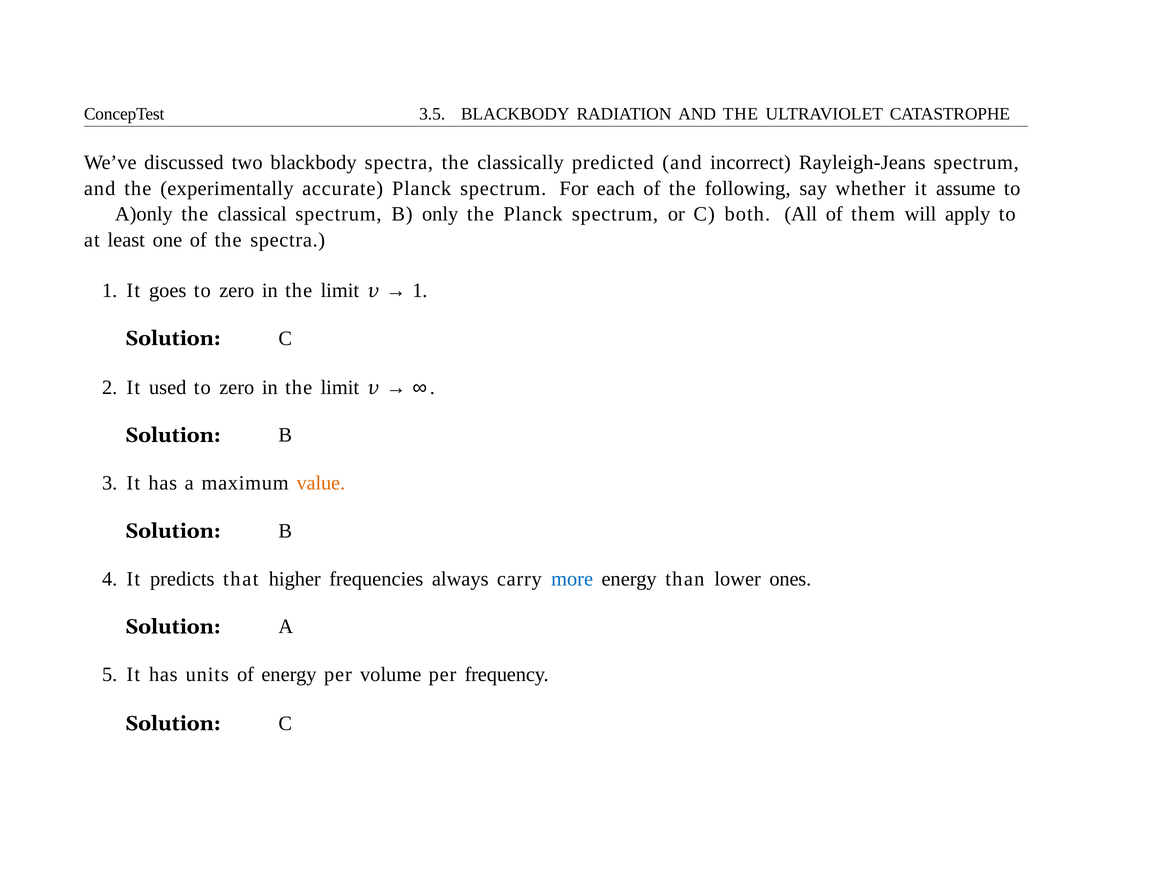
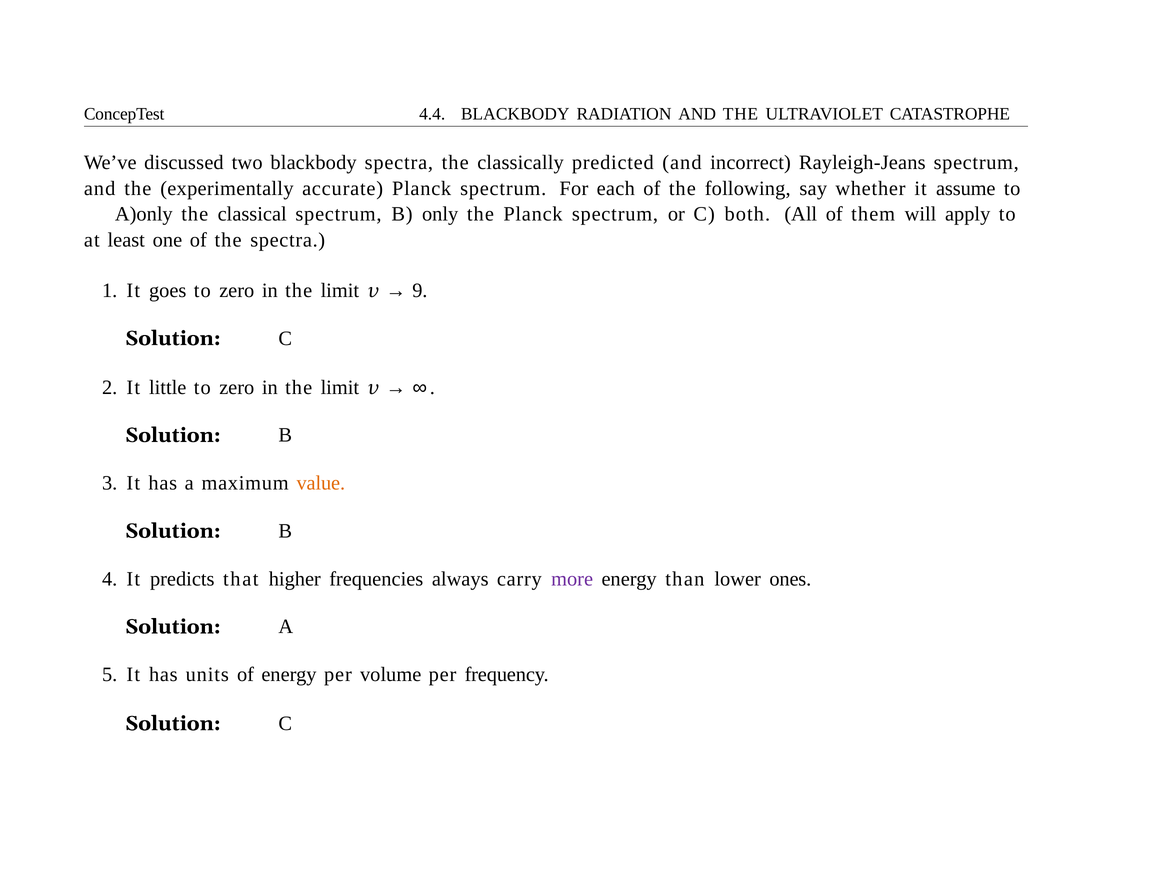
3.5: 3.5 -> 4.4
1 at (420, 291): 1 -> 9
used: used -> little
more colour: blue -> purple
